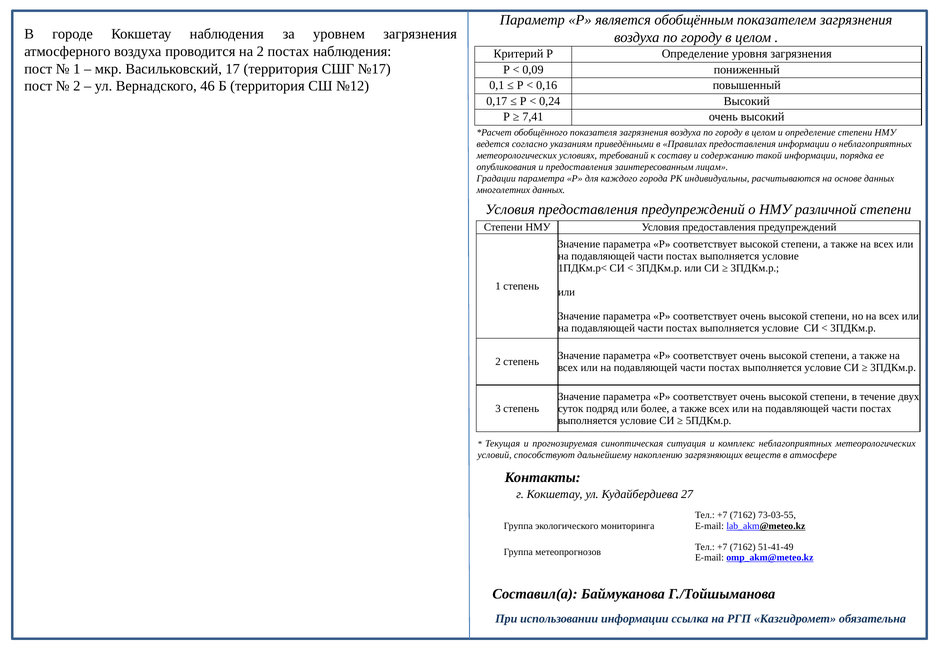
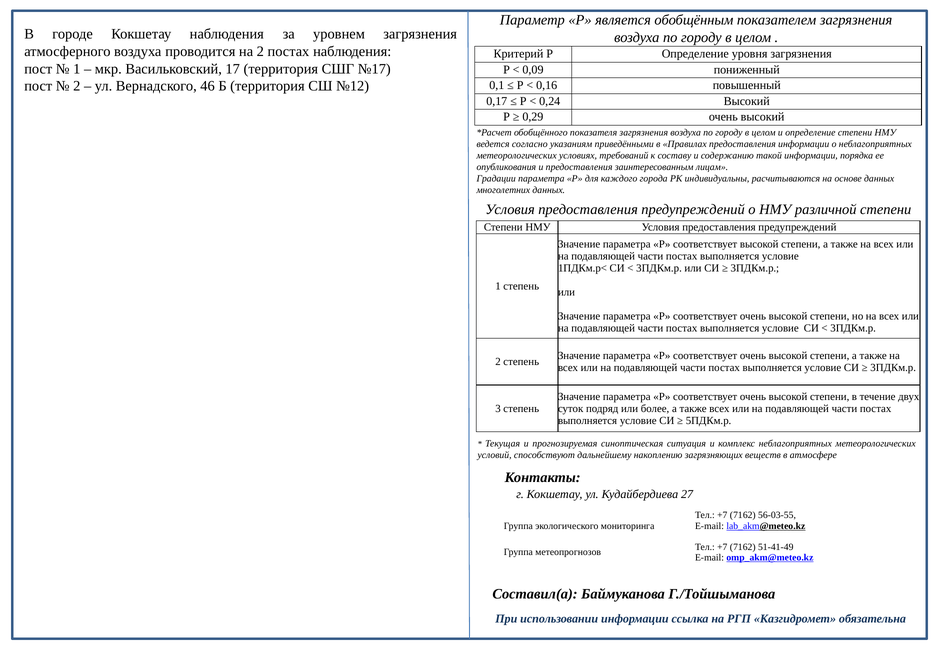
7,41: 7,41 -> 0,29
73-03-55: 73-03-55 -> 56-03-55
